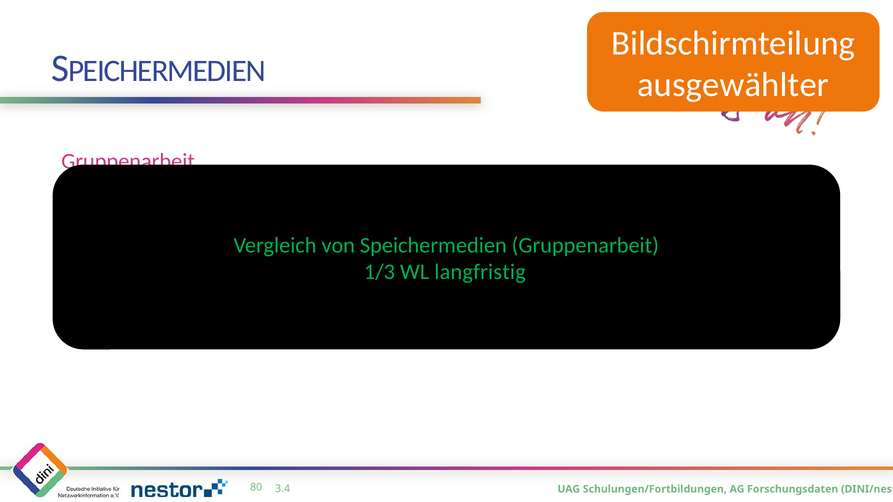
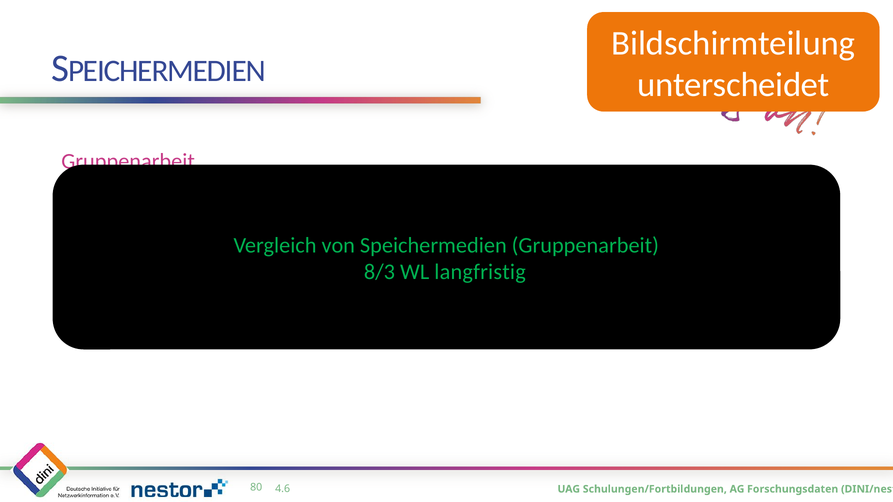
ausgewählter: ausgewählter -> unterscheidet
1/3: 1/3 -> 8/3
3.4: 3.4 -> 4.6
